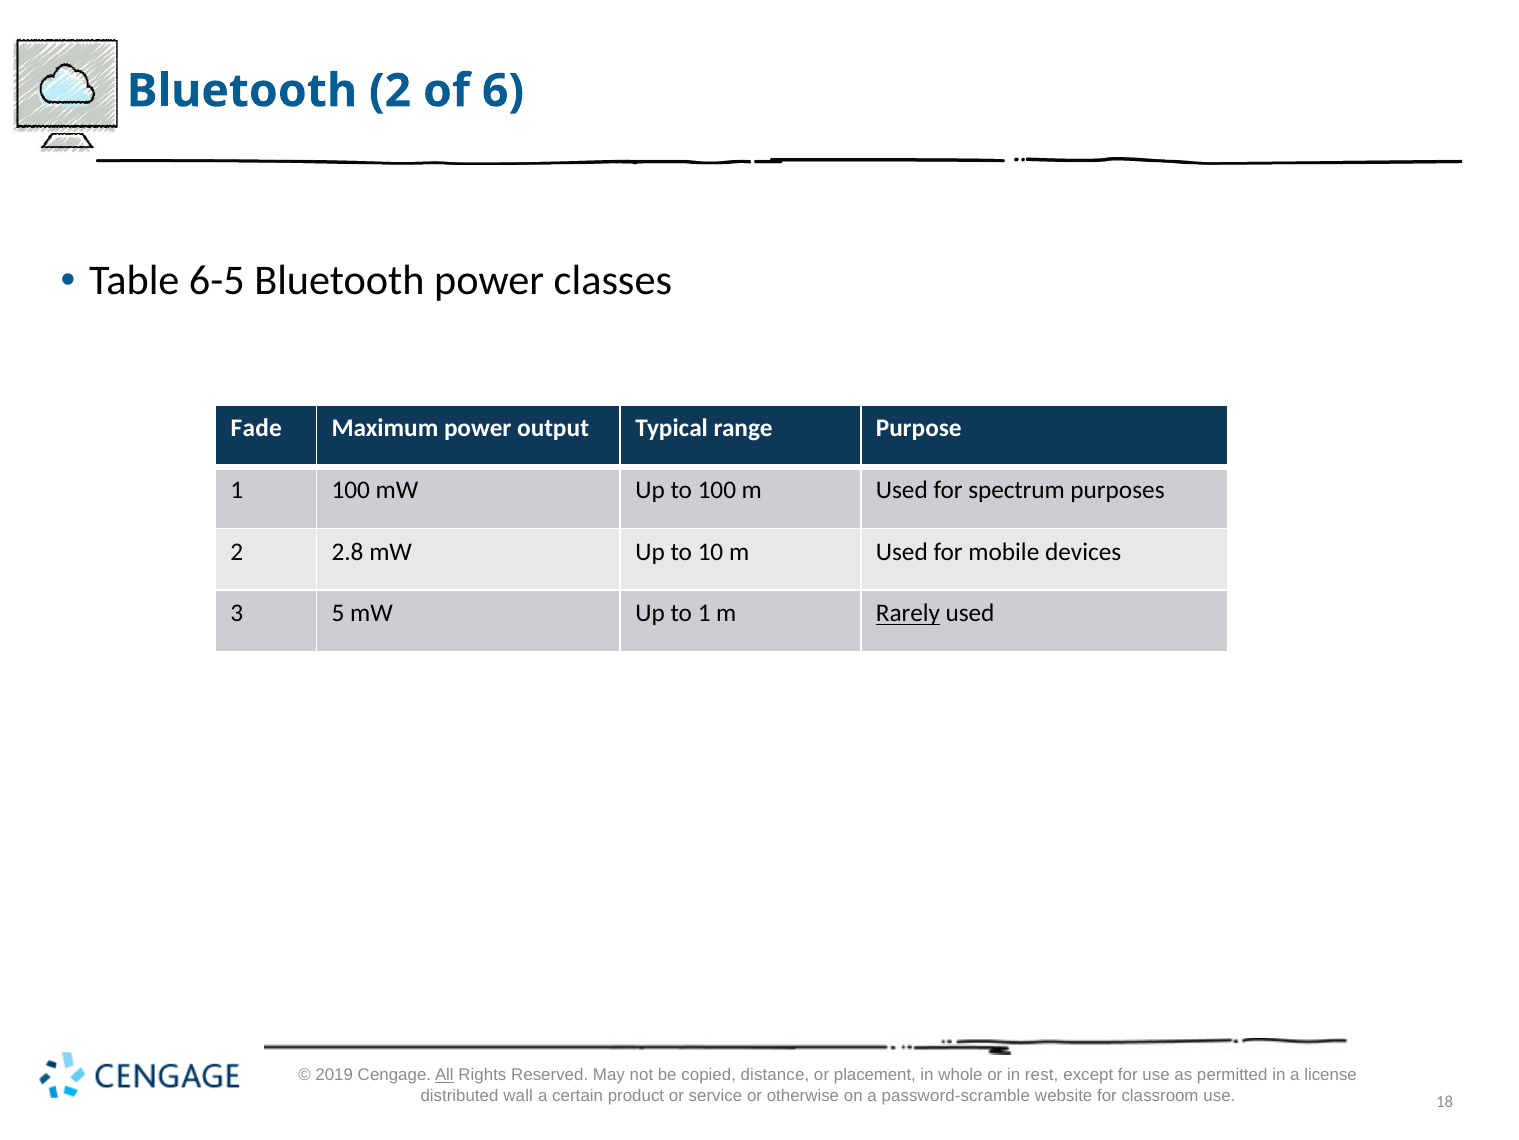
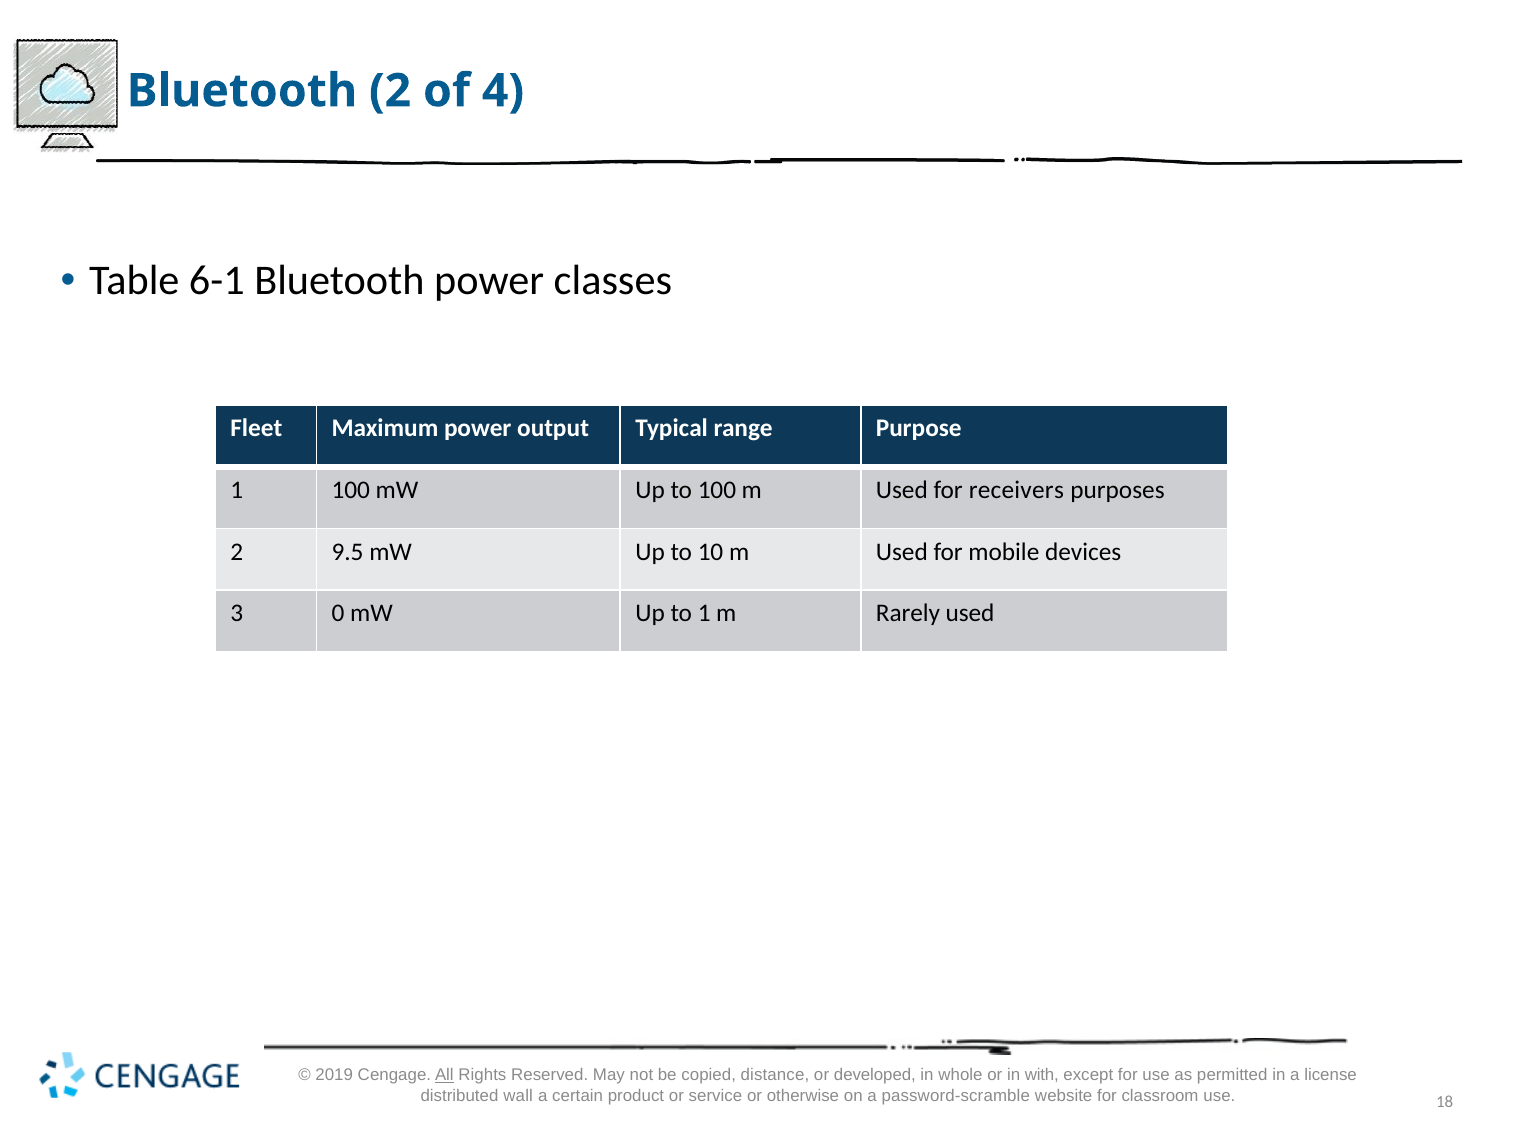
6: 6 -> 4
6-5: 6-5 -> 6-1
Fade: Fade -> Fleet
spectrum: spectrum -> receivers
2.8: 2.8 -> 9.5
5: 5 -> 0
Rarely underline: present -> none
placement: placement -> developed
rest: rest -> with
